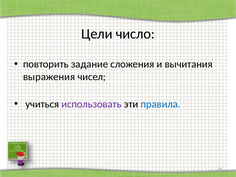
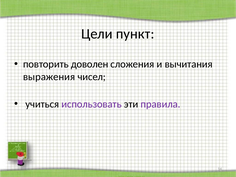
число: число -> пункт
задание: задание -> доволен
правила colour: blue -> purple
